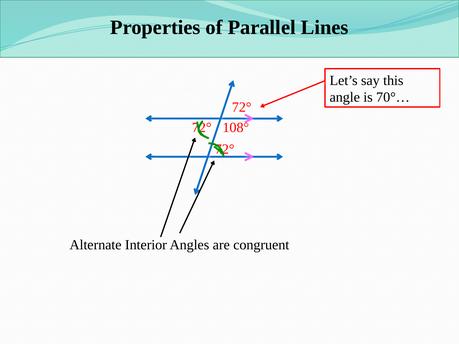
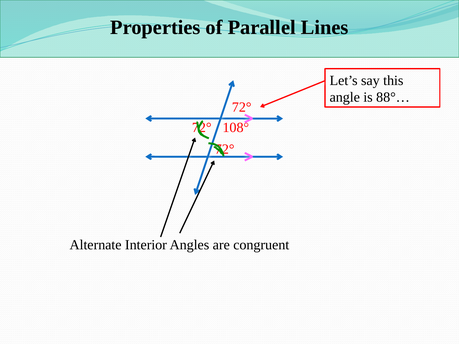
70°…: 70°… -> 88°…
